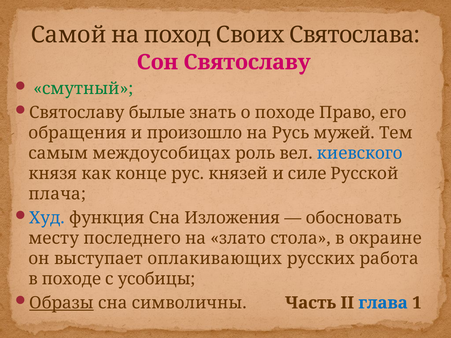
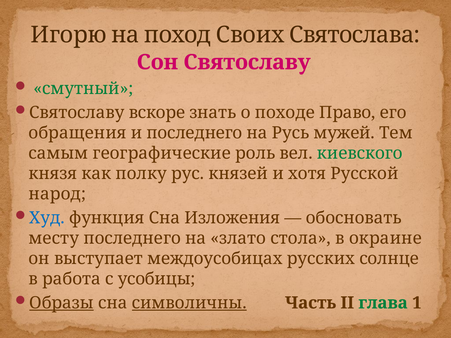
Самой: Самой -> Игорю
былые: былые -> вскоре
и произошло: произошло -> последнего
междоусобицах: междоусобицах -> географические
киевского colour: blue -> green
конце: конце -> полку
силе: силе -> хотя
плача: плача -> народ
оплакивающих: оплакивающих -> междоусобицах
работа: работа -> солнце
в походе: походе -> работа
символичны underline: none -> present
глава colour: blue -> green
